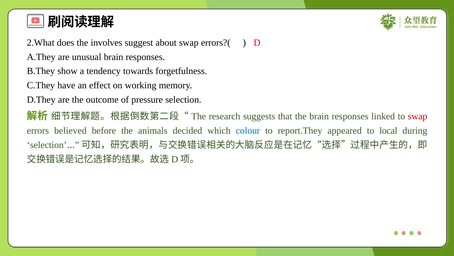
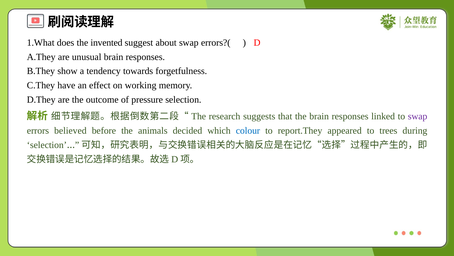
2.What: 2.What -> 1.What
involves: involves -> invented
swap at (418, 116) colour: red -> purple
local: local -> trees
